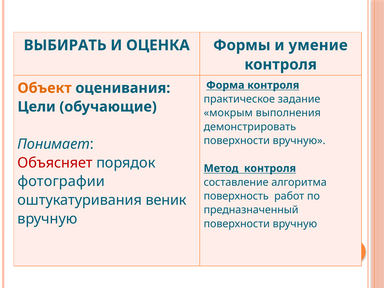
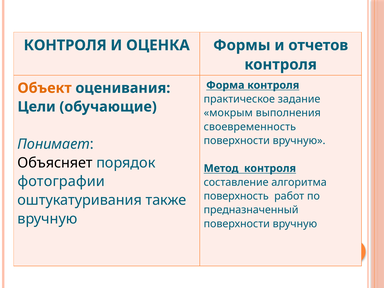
ВЫБИРАТЬ at (65, 45): ВЫБИРАТЬ -> КОНТРОЛЯ
умение: умение -> отчетов
демонстрировать: демонстрировать -> своевременность
Объясняет colour: red -> black
веник: веник -> также
